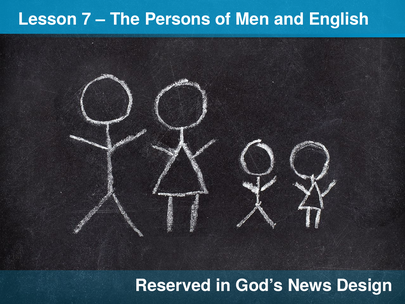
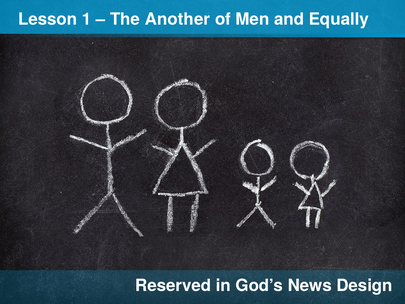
7: 7 -> 1
Persons: Persons -> Another
English: English -> Equally
